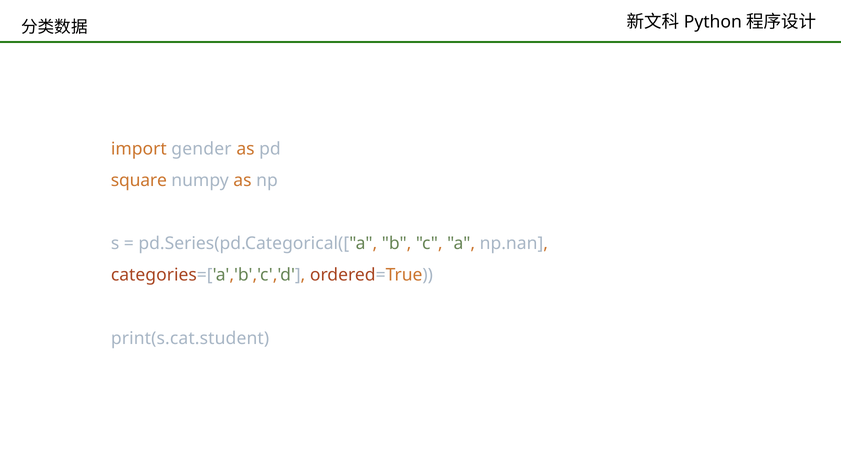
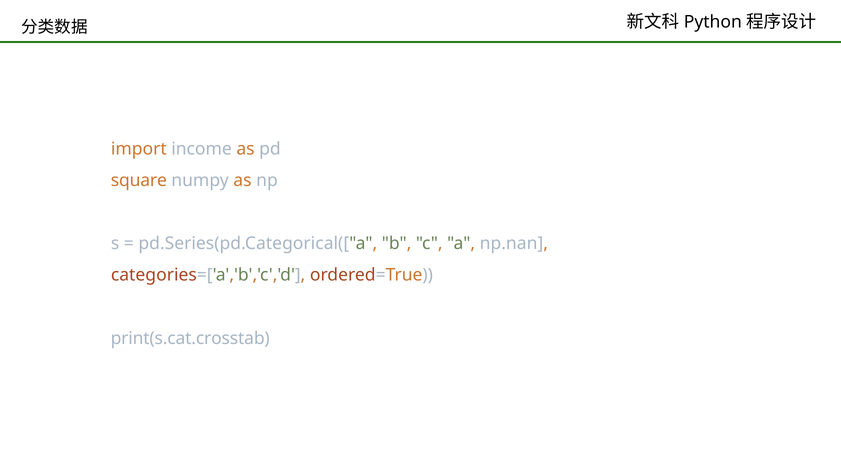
gender: gender -> income
print(s.cat.student: print(s.cat.student -> print(s.cat.crosstab
